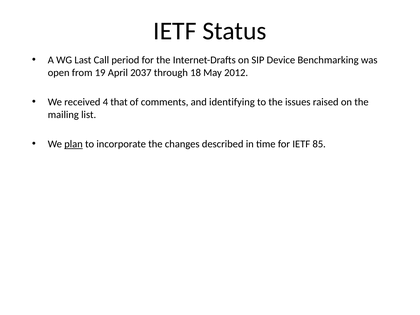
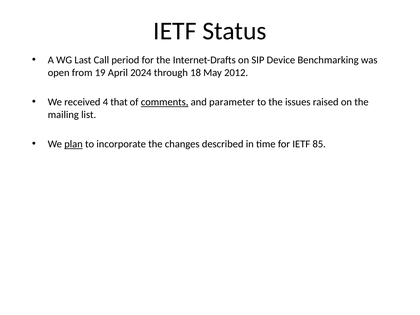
2037: 2037 -> 2024
comments underline: none -> present
identifying: identifying -> parameter
